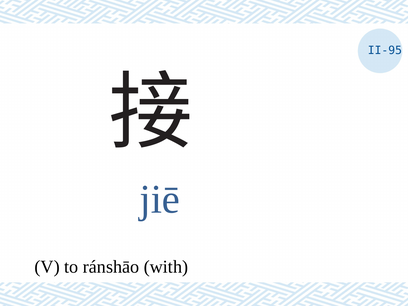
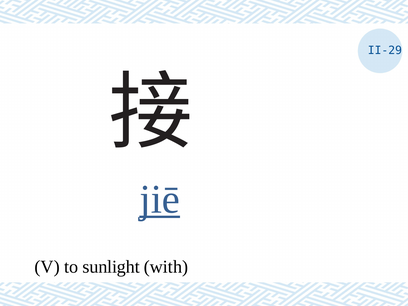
II-95: II-95 -> II-29
jiē underline: none -> present
ránshāo: ránshāo -> sunlight
